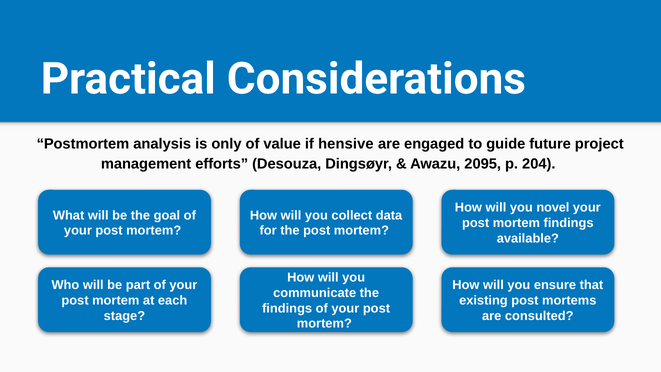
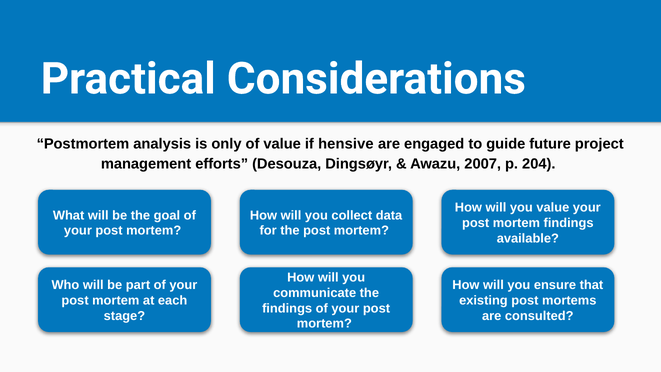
2095: 2095 -> 2007
you novel: novel -> value
